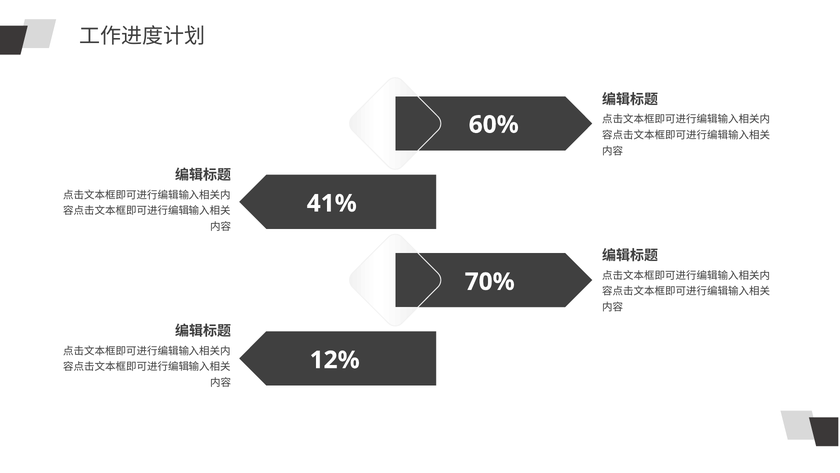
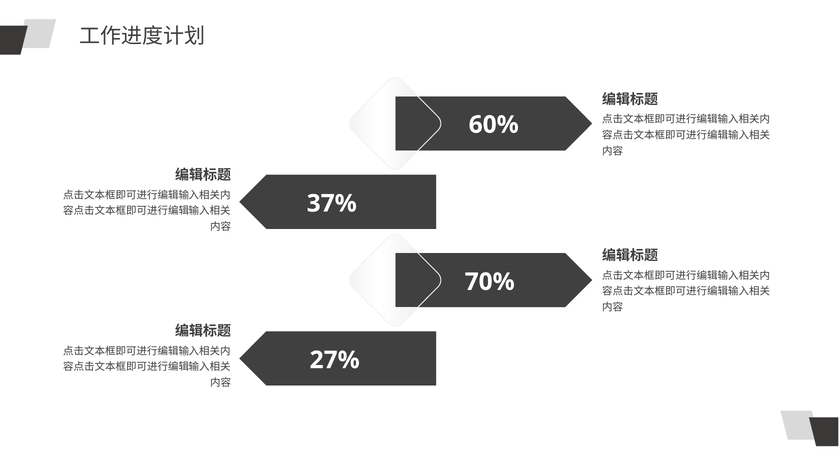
41%: 41% -> 37%
12%: 12% -> 27%
